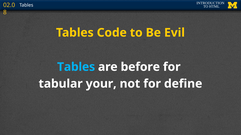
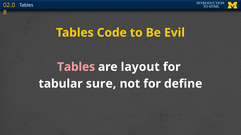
Tables at (76, 67) colour: light blue -> pink
before: before -> layout
your: your -> sure
